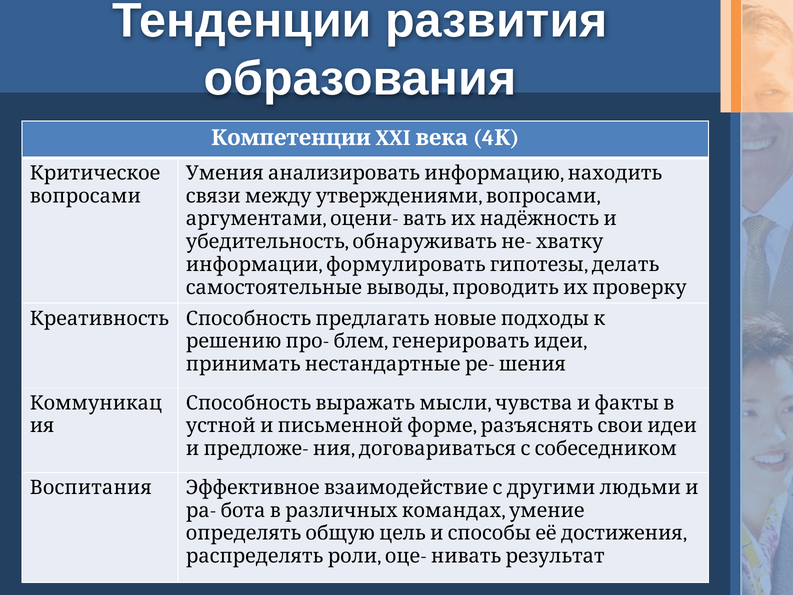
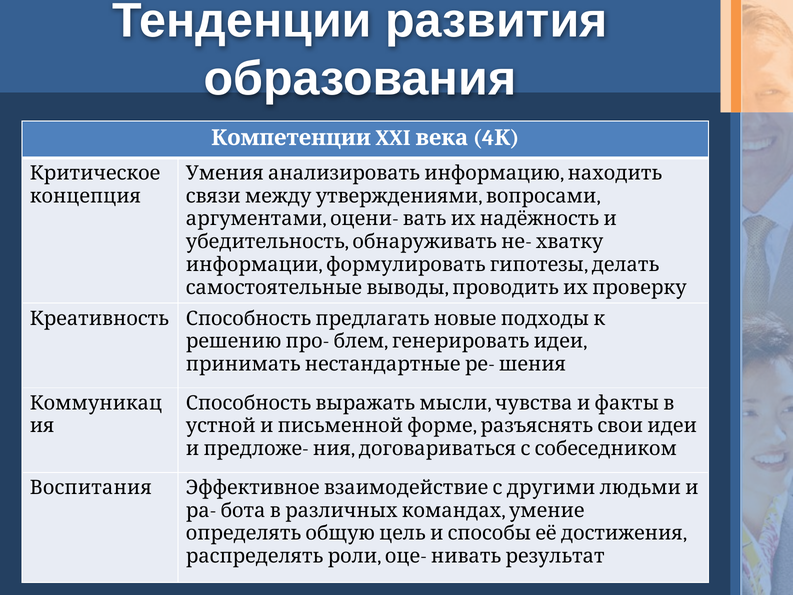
вопросами at (85, 196): вопросами -> концепция
